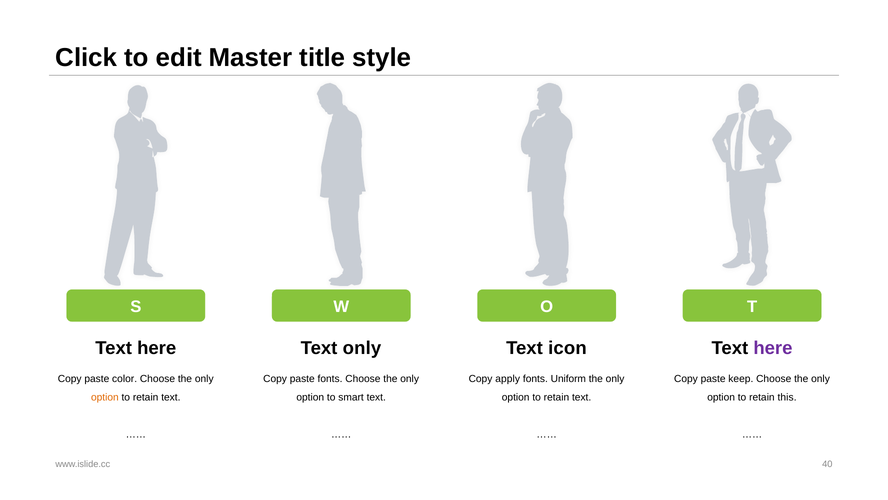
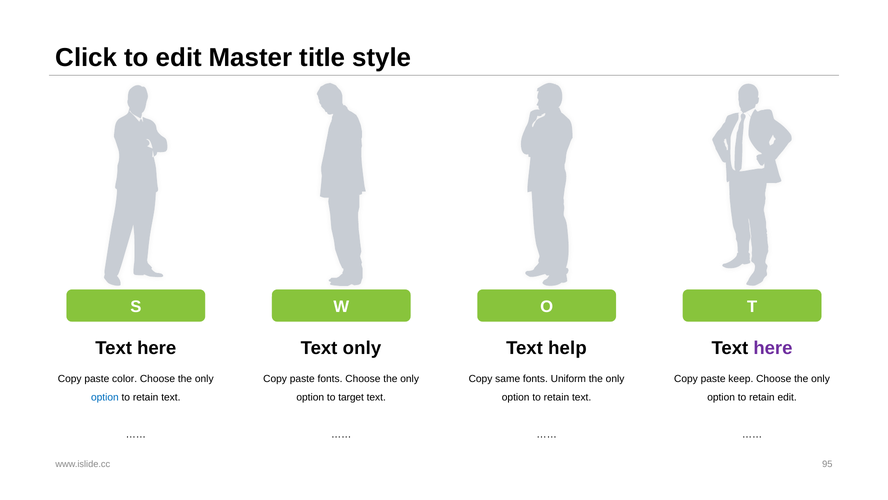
icon: icon -> help
apply: apply -> same
option at (105, 397) colour: orange -> blue
smart: smart -> target
retain this: this -> edit
40: 40 -> 95
